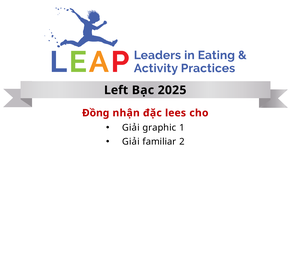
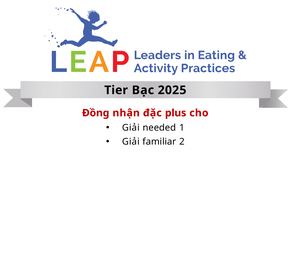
Left: Left -> Tier
lees: lees -> plus
graphic: graphic -> needed
